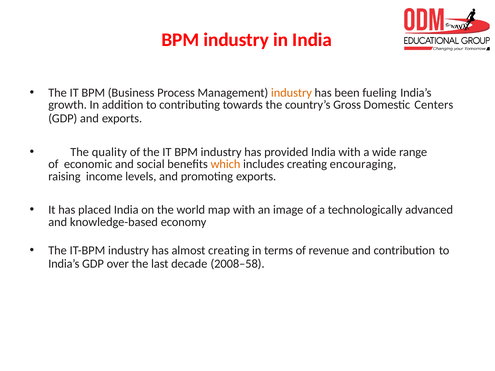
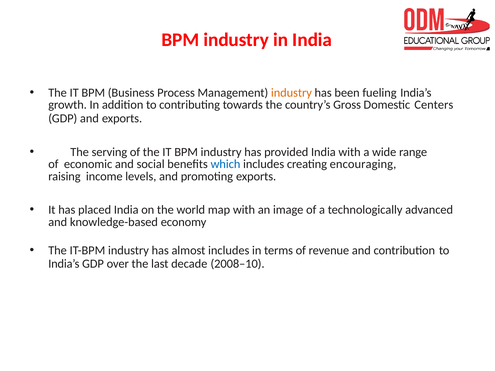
quality: quality -> serving
which colour: orange -> blue
almost creating: creating -> includes
2008–58: 2008–58 -> 2008–10
